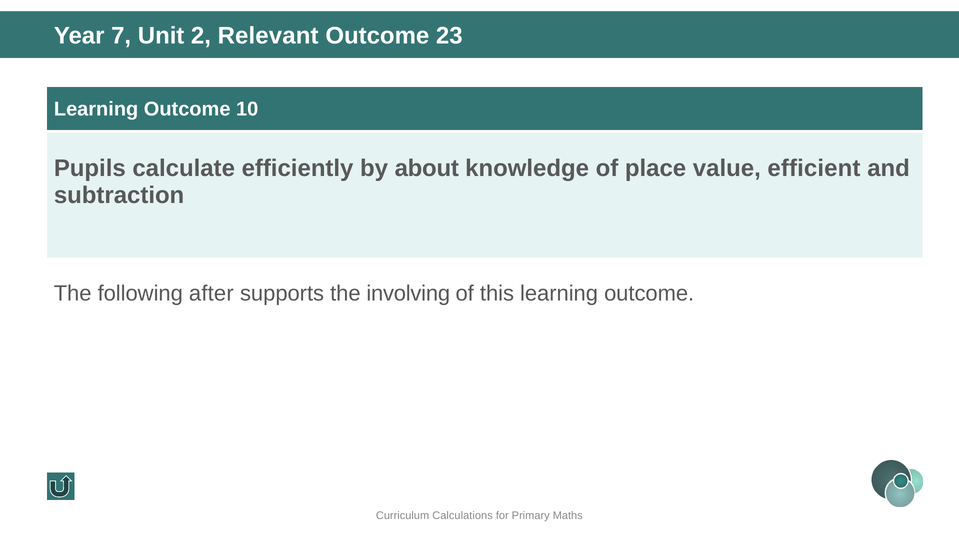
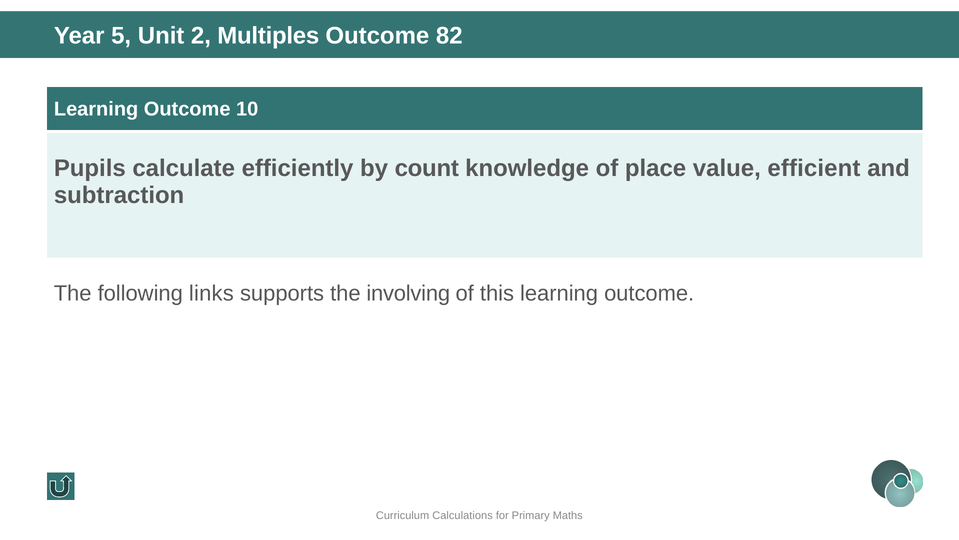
7: 7 -> 5
Relevant: Relevant -> Multiples
23: 23 -> 82
about: about -> count
after: after -> links
